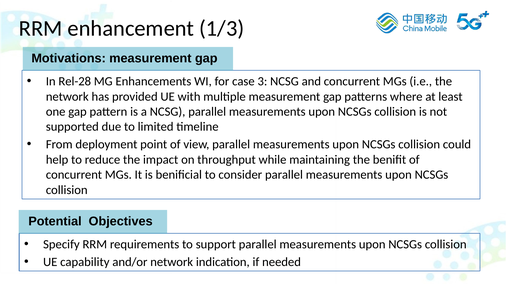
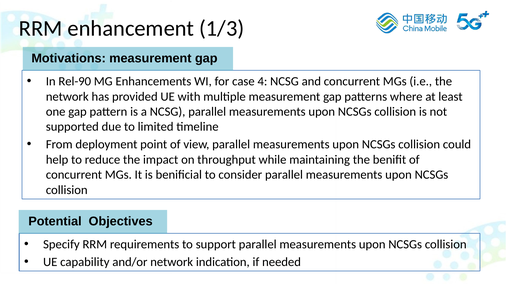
Rel-28: Rel-28 -> Rel-90
3: 3 -> 4
